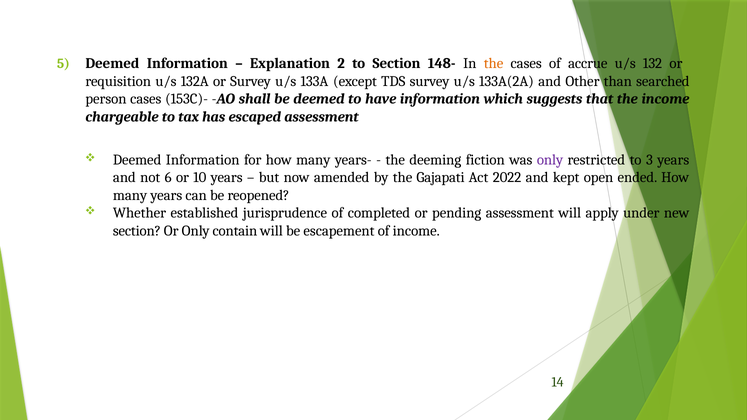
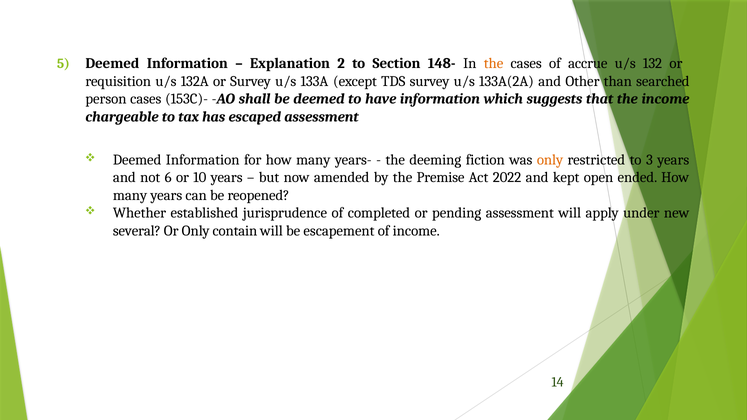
only at (550, 160) colour: purple -> orange
Gajapati: Gajapati -> Premise
section at (137, 231): section -> several
